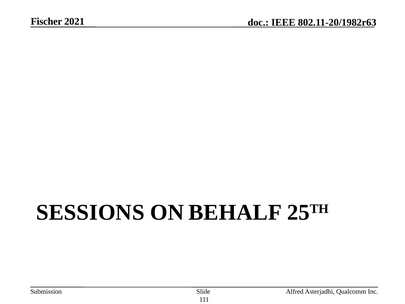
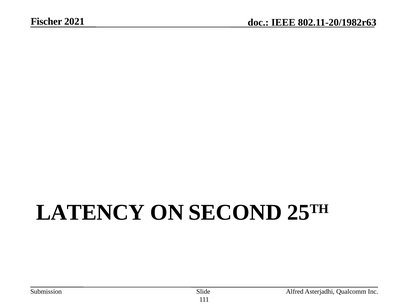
SESSIONS: SESSIONS -> LATENCY
BEHALF: BEHALF -> SECOND
